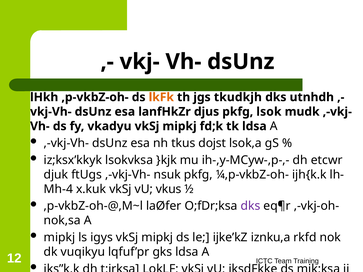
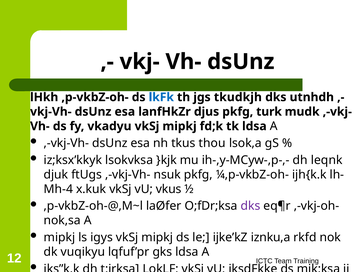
lkFk colour: orange -> blue
lsok: lsok -> turk
dojst: dojst -> thou
etcwr: etcwr -> leqnk
